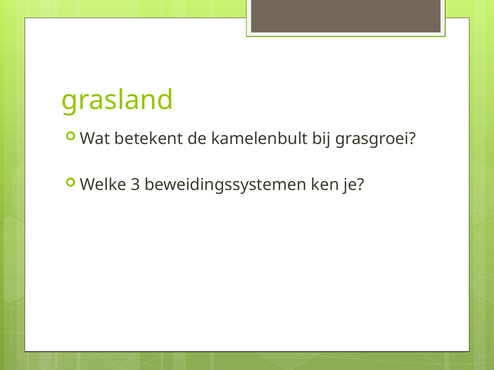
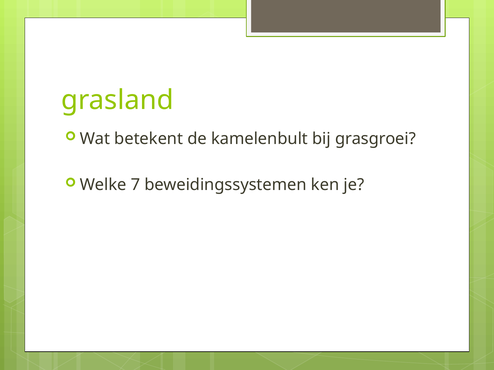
3: 3 -> 7
